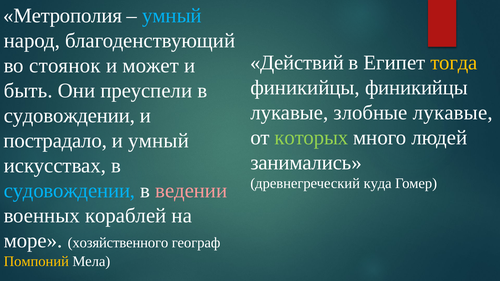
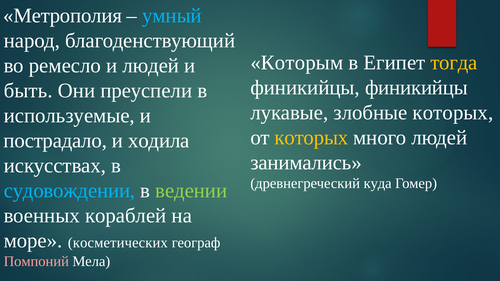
Действий: Действий -> Которым
стоянок: стоянок -> ремесло
и может: может -> людей
злобные лукавые: лукавые -> которых
судовождении at (69, 116): судовождении -> используемые
которых at (311, 138) colour: light green -> yellow
и умный: умный -> ходила
ведении colour: pink -> light green
хозяйственного: хозяйственного -> косметических
Помпоний colour: yellow -> pink
